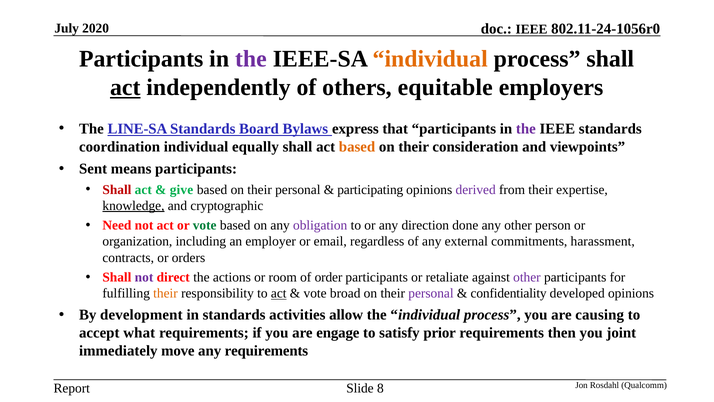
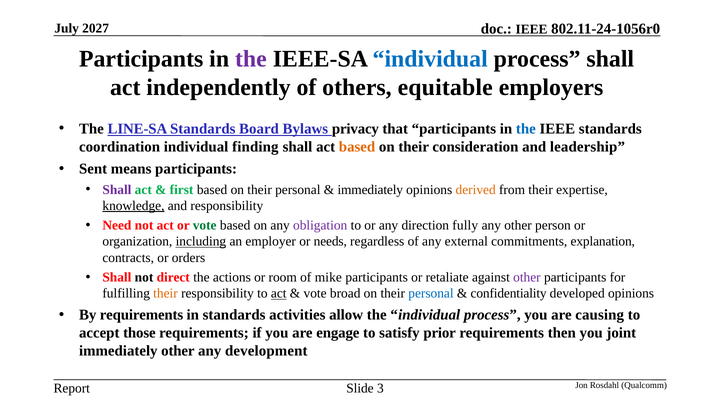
2020: 2020 -> 2027
individual at (430, 59) colour: orange -> blue
act at (125, 87) underline: present -> none
express: express -> privacy
the at (526, 129) colour: purple -> blue
equally: equally -> finding
viewpoints: viewpoints -> leadership
Shall at (117, 189) colour: red -> purple
give: give -> first
participating at (370, 189): participating -> immediately
derived colour: purple -> orange
and cryptographic: cryptographic -> responsibility
done: done -> fully
including underline: none -> present
email: email -> needs
harassment: harassment -> explanation
not at (144, 277) colour: purple -> black
order: order -> mike
personal at (431, 293) colour: purple -> blue
By development: development -> requirements
what: what -> those
immediately move: move -> other
any requirements: requirements -> development
8: 8 -> 3
